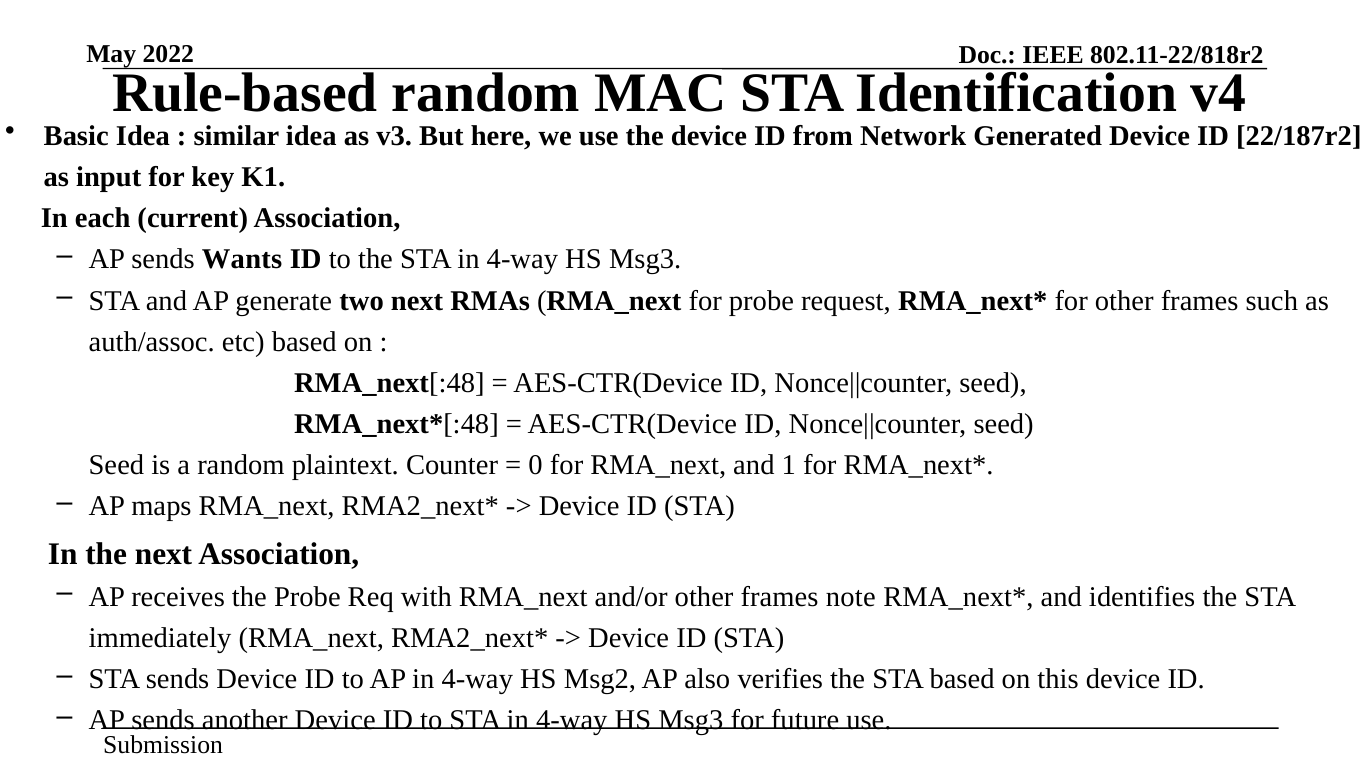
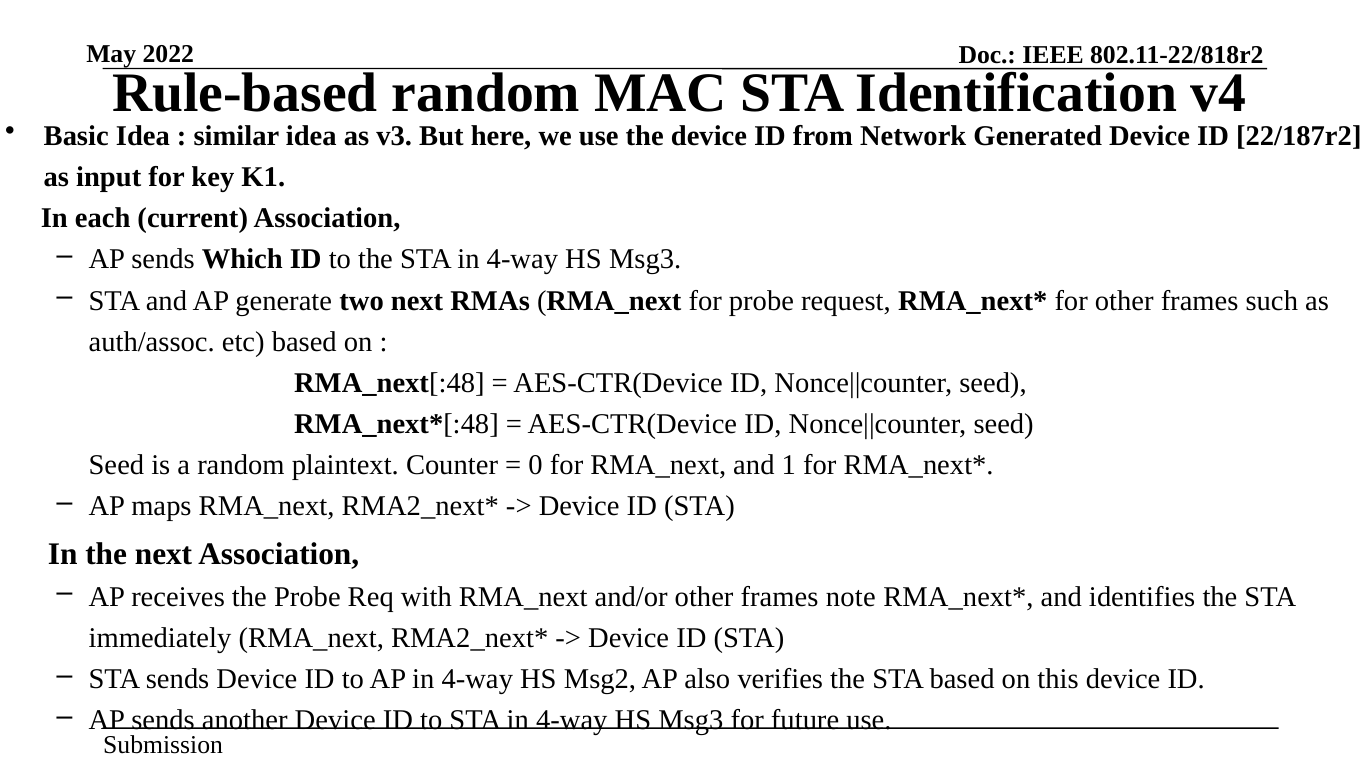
Wants: Wants -> Which
